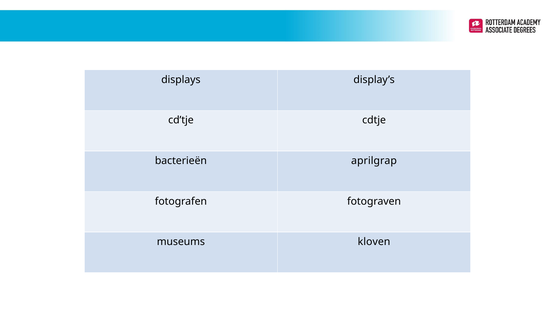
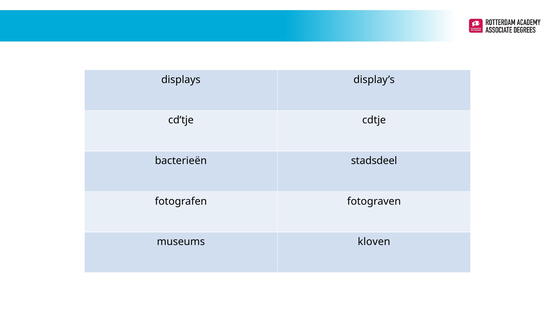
aprilgrap: aprilgrap -> stadsdeel
